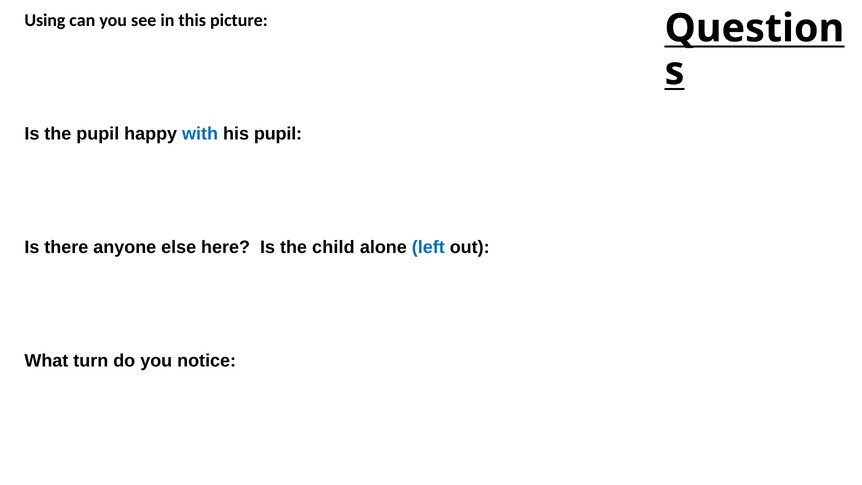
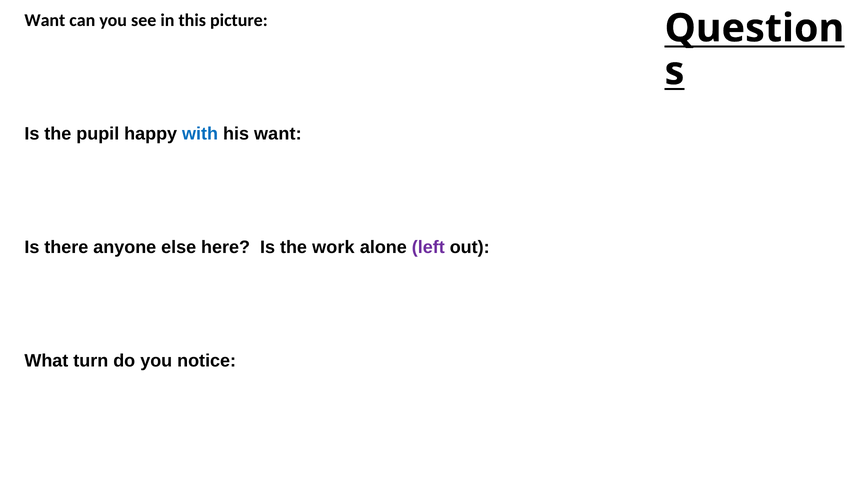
Using at (45, 20): Using -> Want
his pupil: pupil -> want
child: child -> work
left colour: blue -> purple
